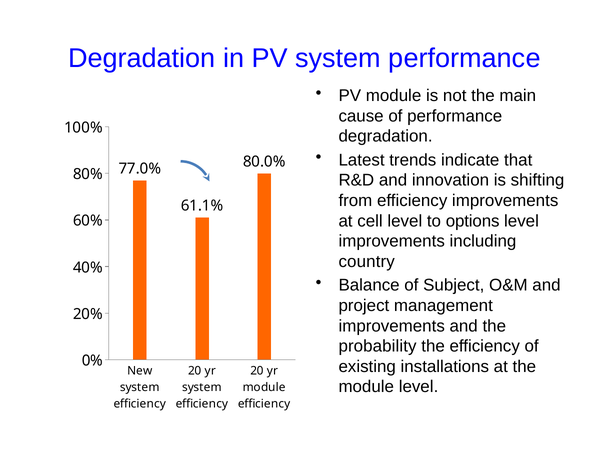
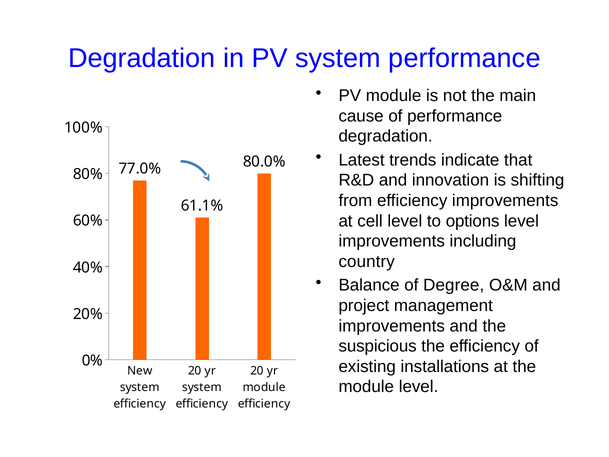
Subject: Subject -> Degree
probability: probability -> suspicious
